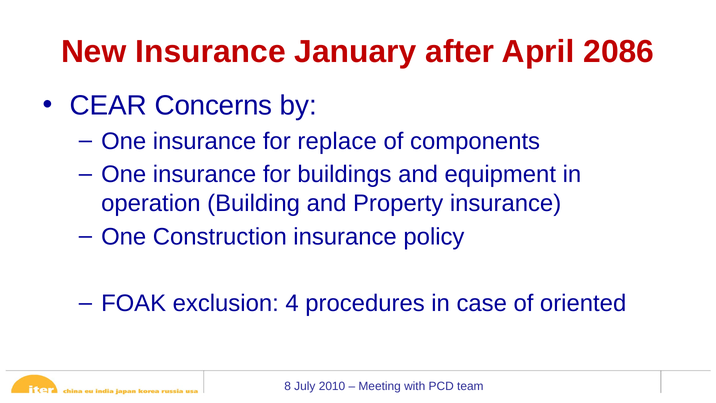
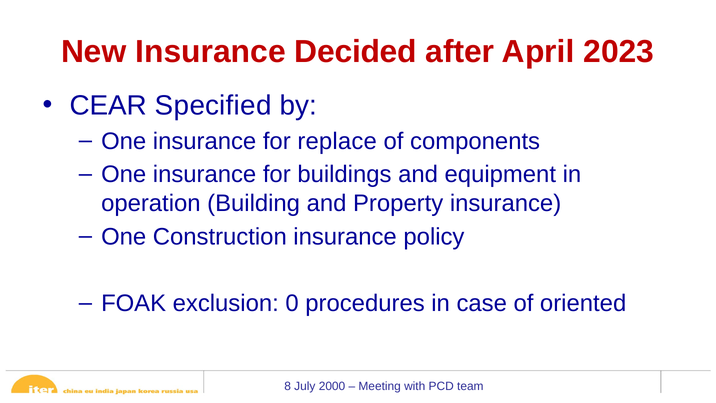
January: January -> Decided
2086: 2086 -> 2023
Concerns: Concerns -> Specified
4: 4 -> 0
2010: 2010 -> 2000
